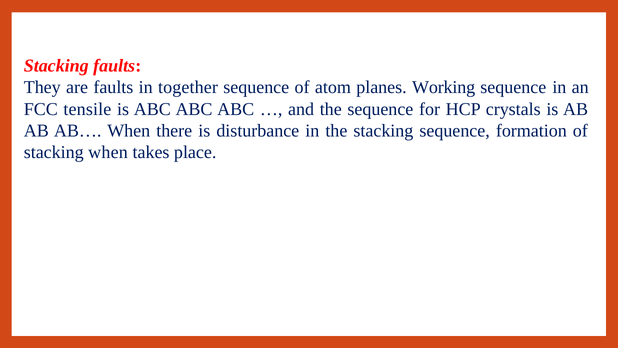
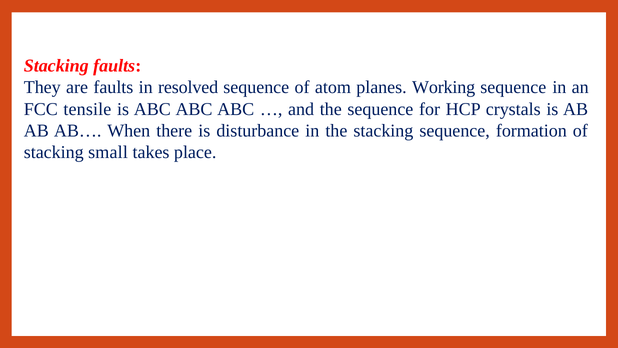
together: together -> resolved
stacking when: when -> small
